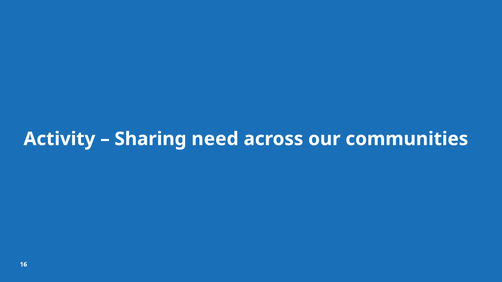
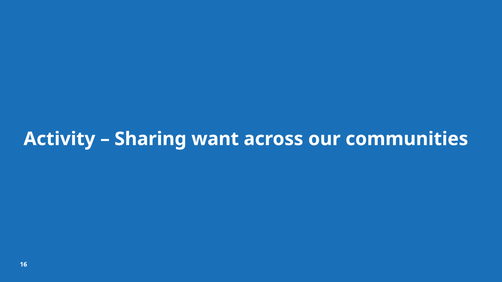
need: need -> want
